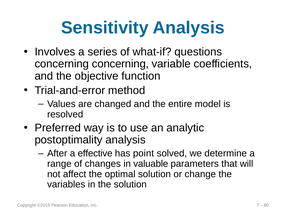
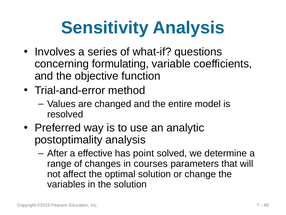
concerning concerning: concerning -> formulating
valuable: valuable -> courses
